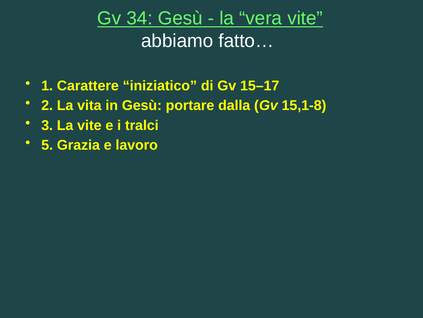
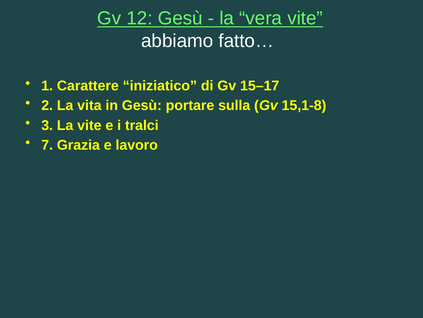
34: 34 -> 12
dalla: dalla -> sulla
5: 5 -> 7
